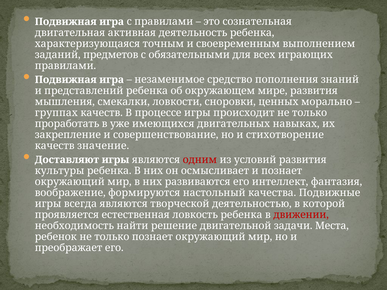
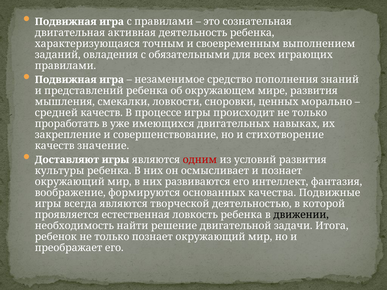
предметов: предметов -> овладения
группах: группах -> средней
настольный: настольный -> основанных
движении colour: red -> black
Места: Места -> Итога
